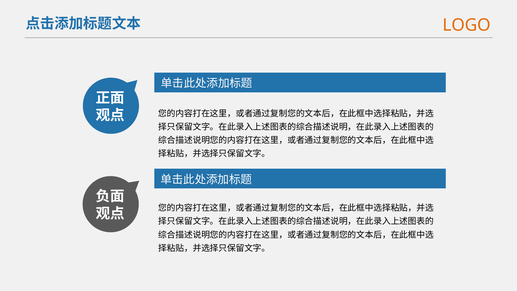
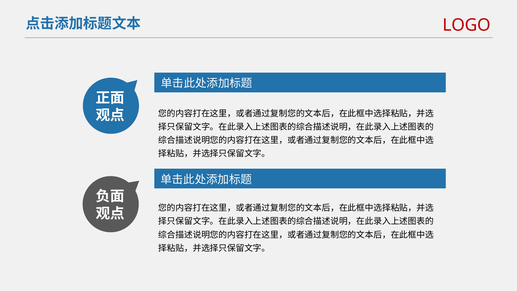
LOGO colour: orange -> red
